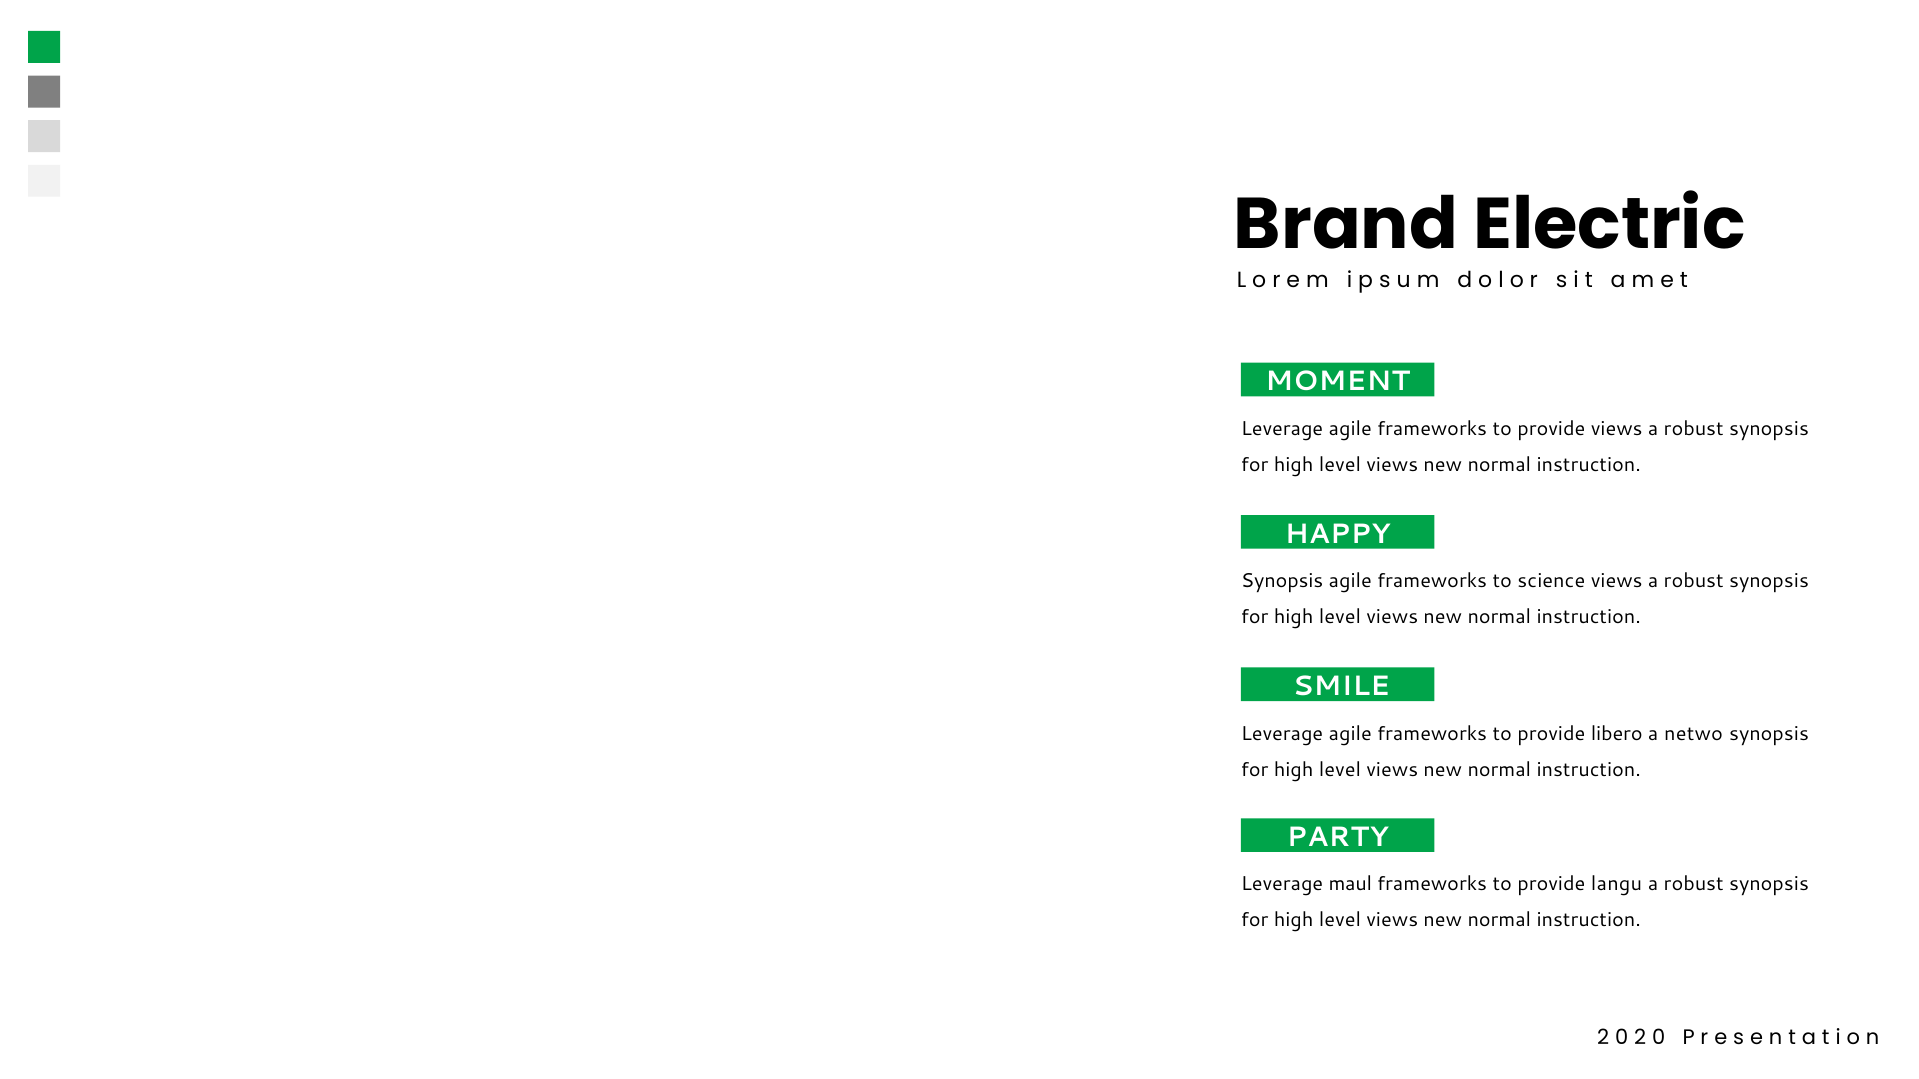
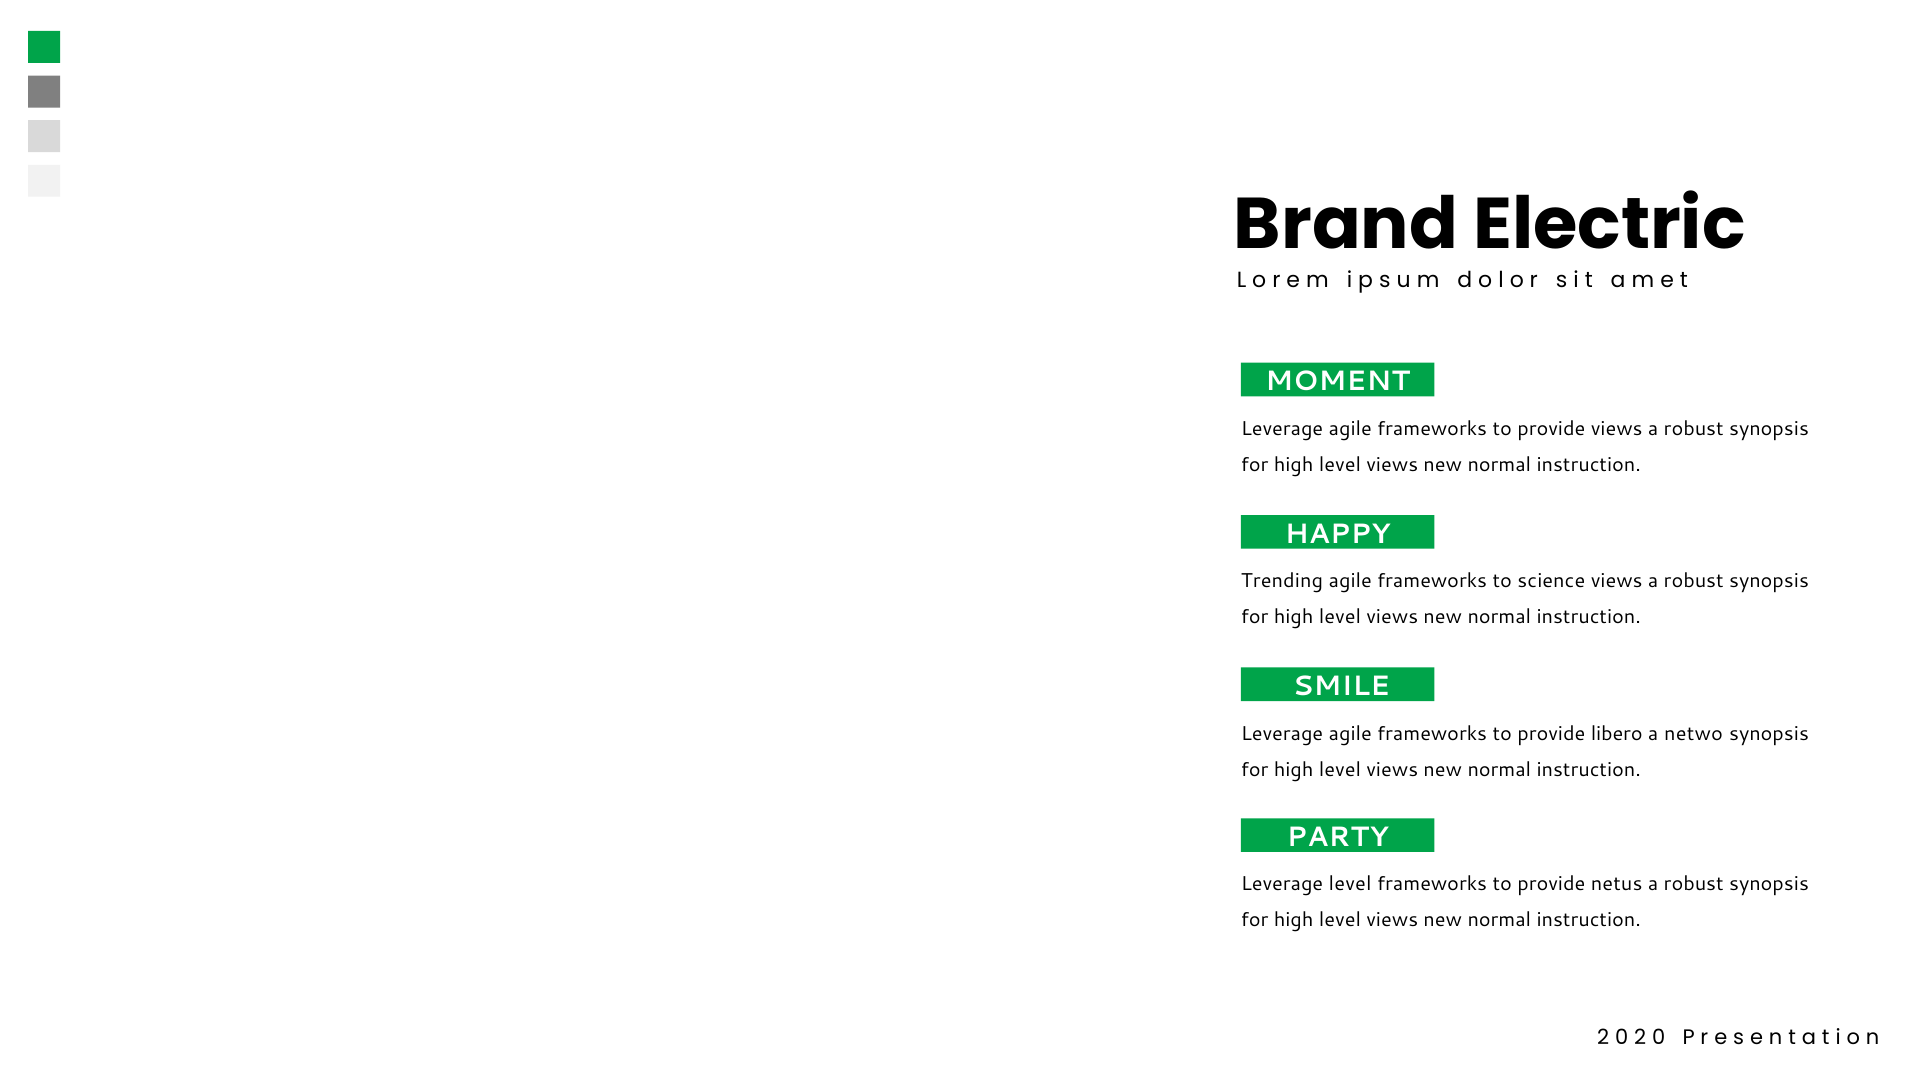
Synopsis at (1282, 581): Synopsis -> Trending
Leverage maul: maul -> level
langu: langu -> netus
